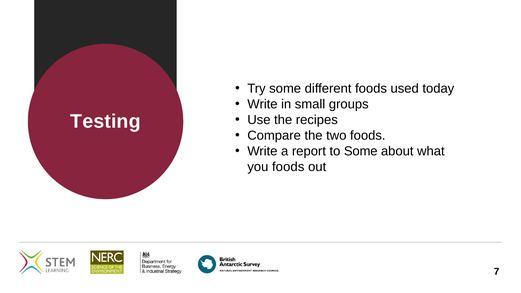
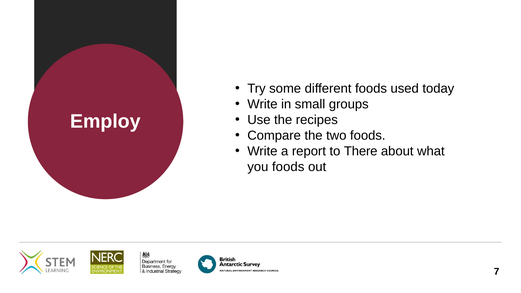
Testing: Testing -> Employ
to Some: Some -> There
